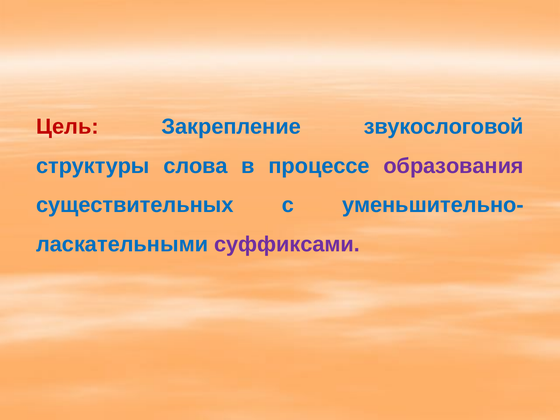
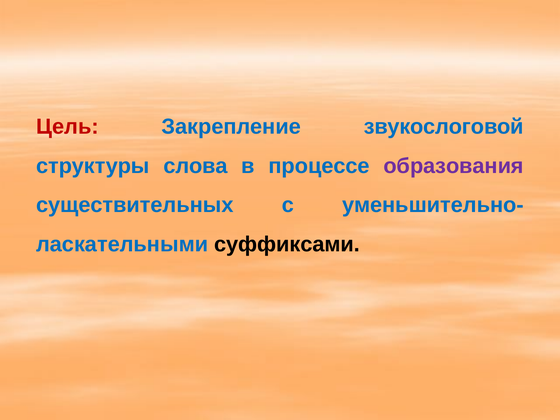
суффиксами colour: purple -> black
